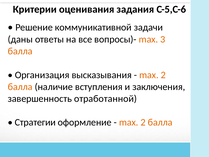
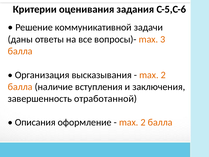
Стратегии: Стратегии -> Описания
